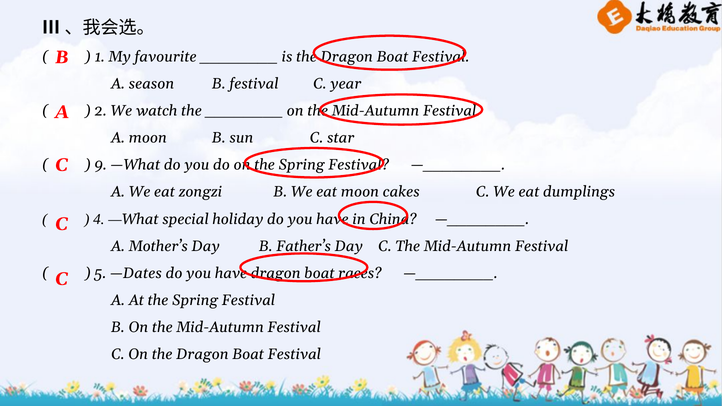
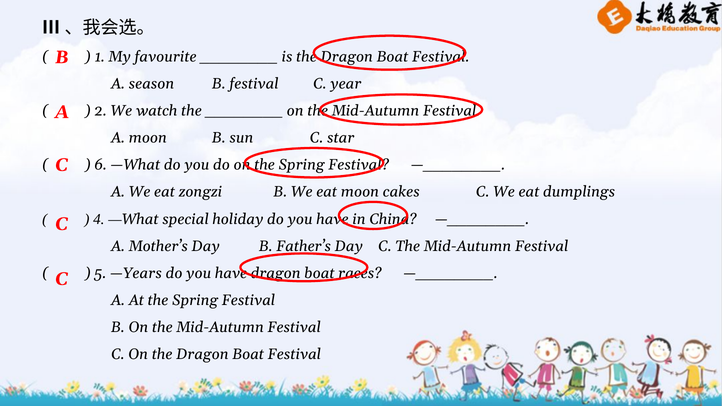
9: 9 -> 6
—Dates: —Dates -> —Years
